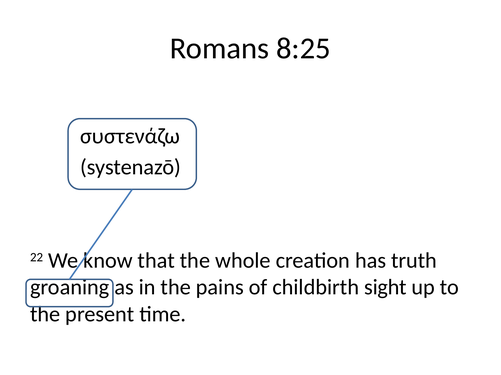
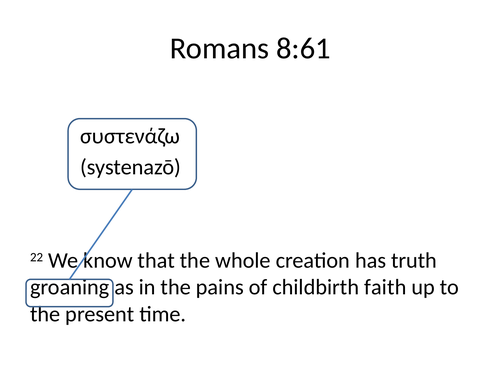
8:25: 8:25 -> 8:61
sight: sight -> faith
